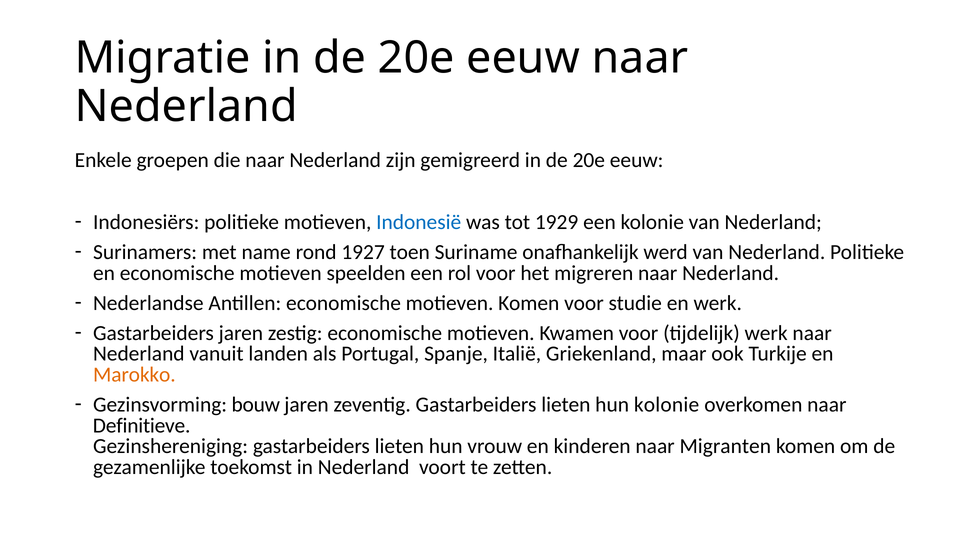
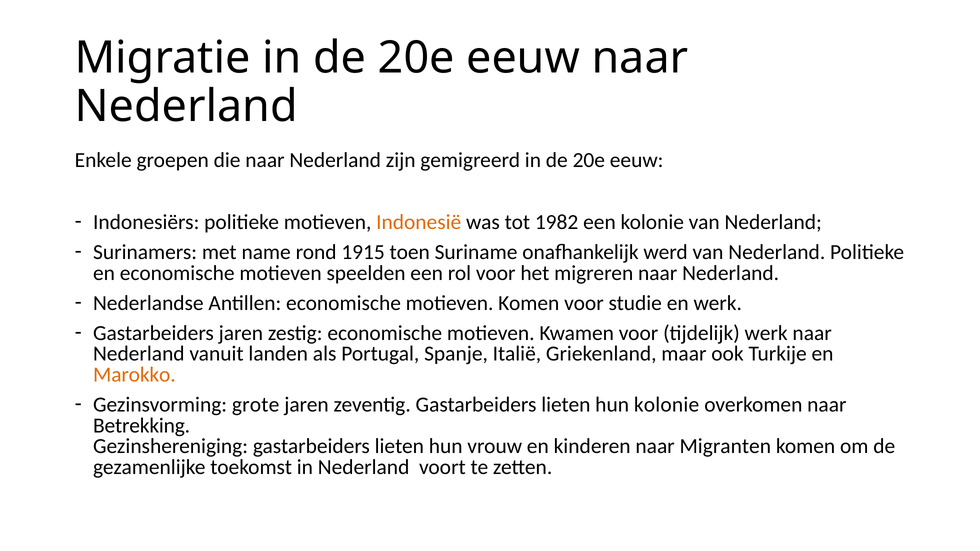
Indonesië colour: blue -> orange
1929: 1929 -> 1982
1927: 1927 -> 1915
bouw: bouw -> grote
Definitieve: Definitieve -> Betrekking
